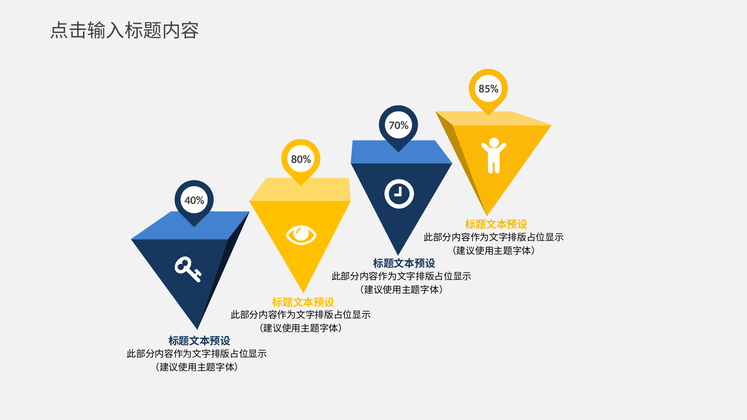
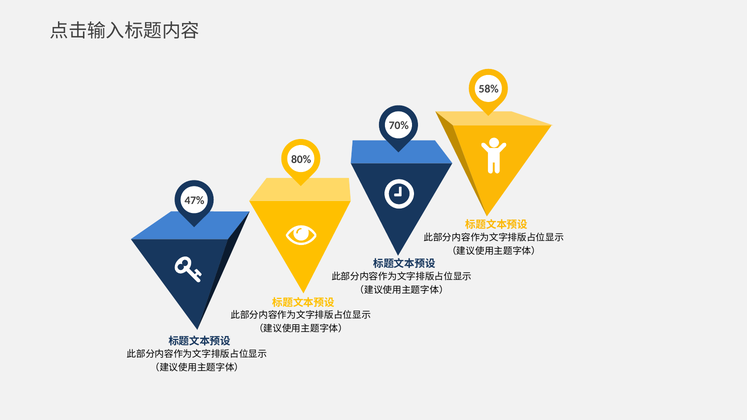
85%: 85% -> 58%
40%: 40% -> 47%
